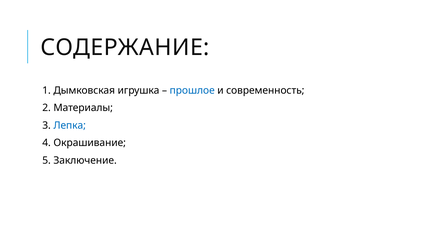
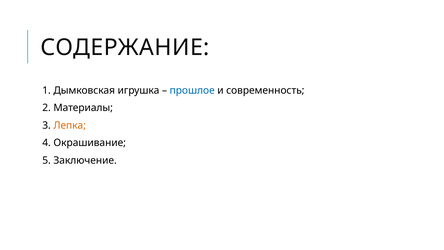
Лепка colour: blue -> orange
